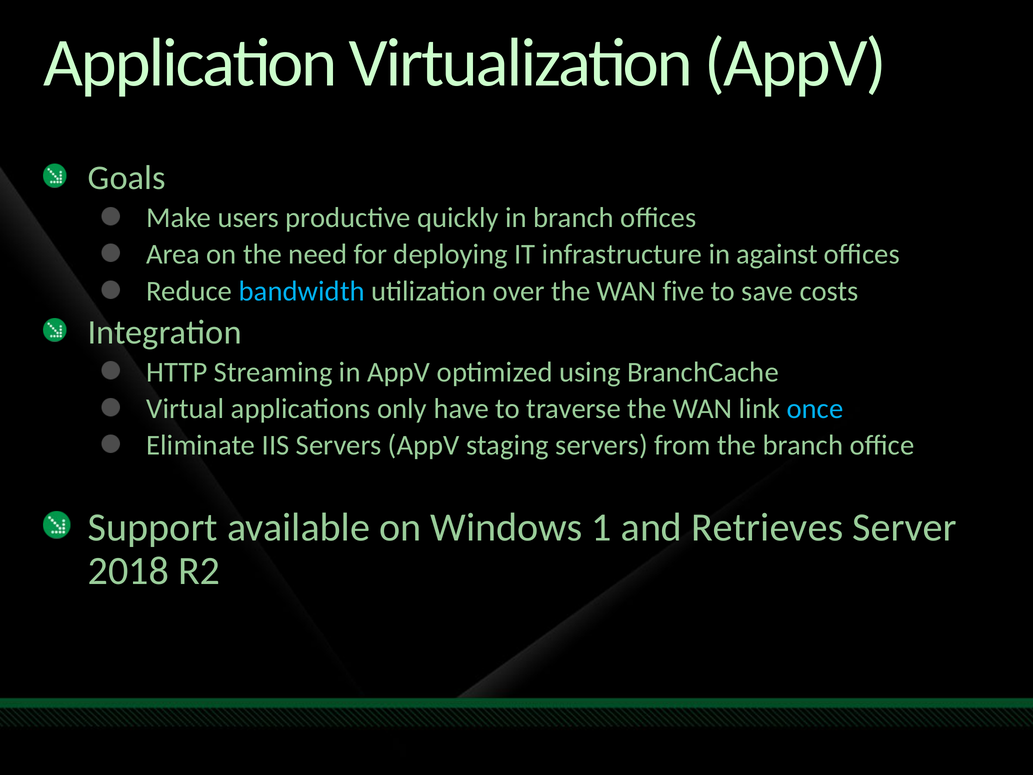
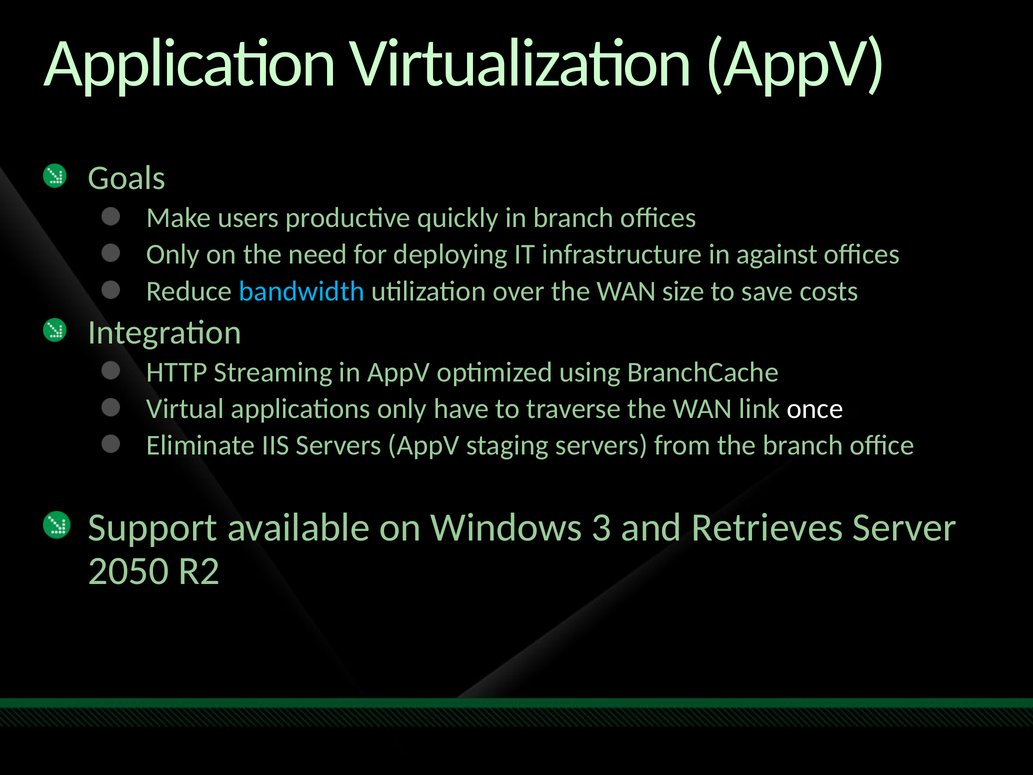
Area at (173, 254): Area -> Only
five: five -> size
once colour: light blue -> white
1: 1 -> 3
2018: 2018 -> 2050
